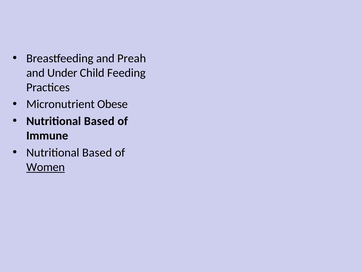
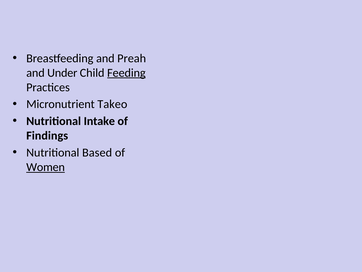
Feeding underline: none -> present
Obese: Obese -> Takeo
Based at (99, 121): Based -> Intake
Immune: Immune -> Findings
